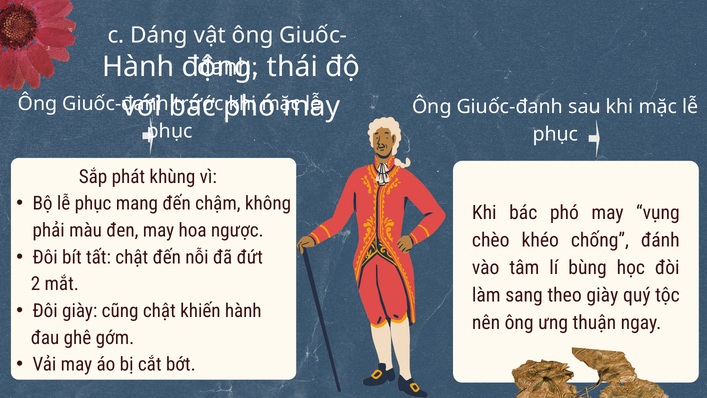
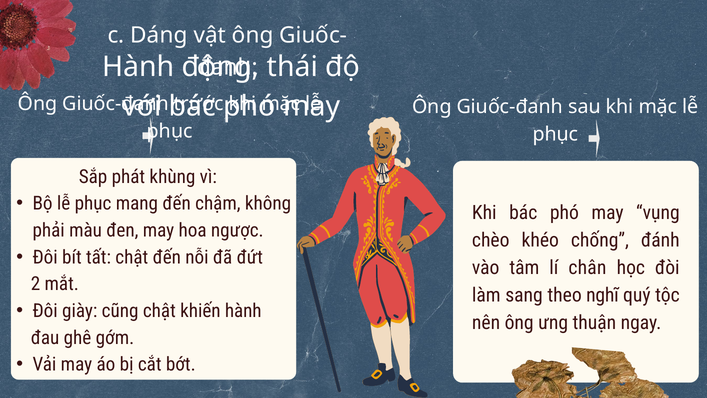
bùng: bùng -> chân
theo giày: giày -> nghĩ
